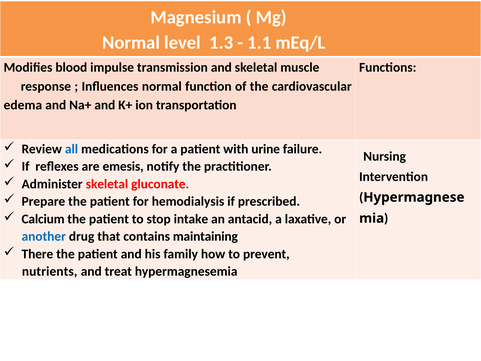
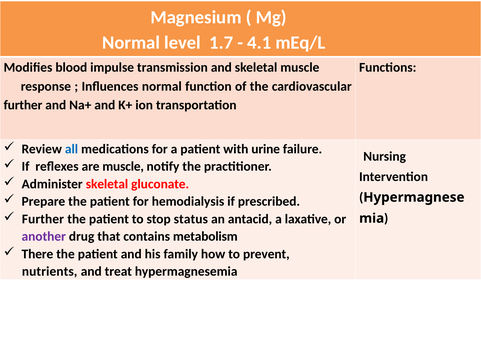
1.3: 1.3 -> 1.7
1.1: 1.1 -> 4.1
edema at (23, 105): edema -> further
are emesis: emesis -> muscle
Calcium at (43, 219): Calcium -> Further
intake: intake -> status
another colour: blue -> purple
maintaining: maintaining -> metabolism
